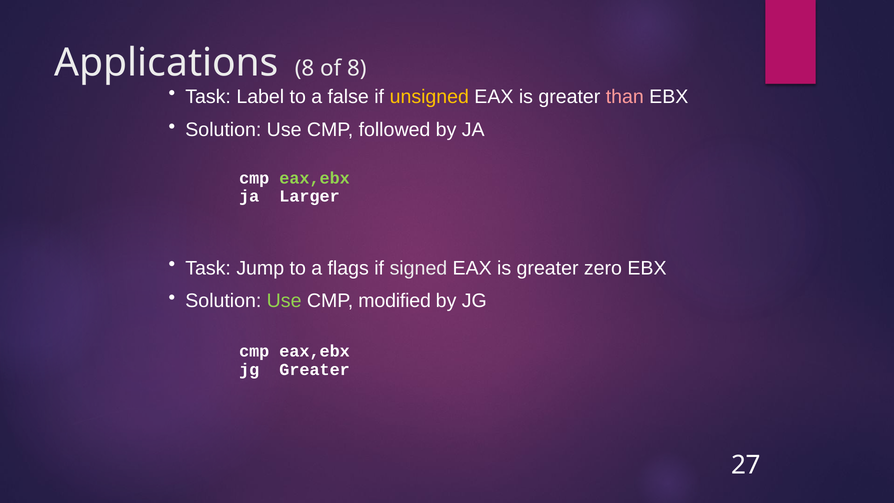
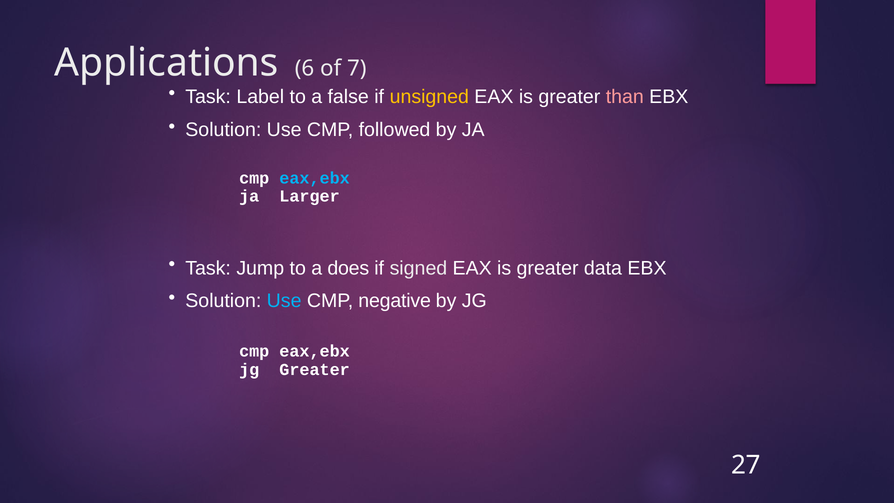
Applications 8: 8 -> 6
of 8: 8 -> 7
eax,ebx at (315, 178) colour: light green -> light blue
flags: flags -> does
zero: zero -> data
Use at (284, 301) colour: light green -> light blue
modified: modified -> negative
